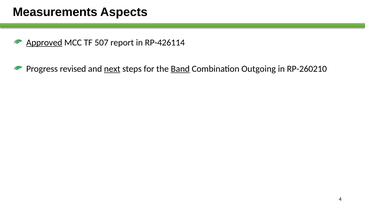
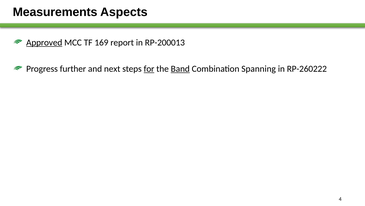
507: 507 -> 169
RP-426114: RP-426114 -> RP-200013
revised: revised -> further
next underline: present -> none
for underline: none -> present
Outgoing: Outgoing -> Spanning
RP-260210: RP-260210 -> RP-260222
